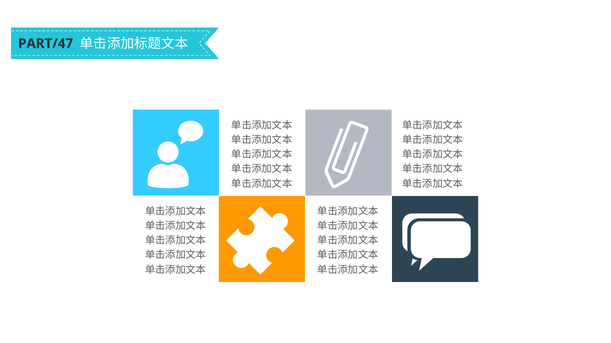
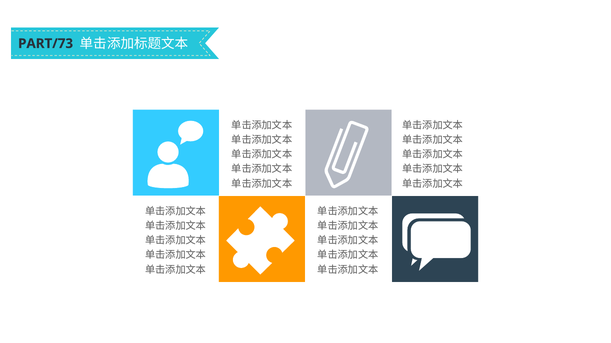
PART/47: PART/47 -> PART/73
